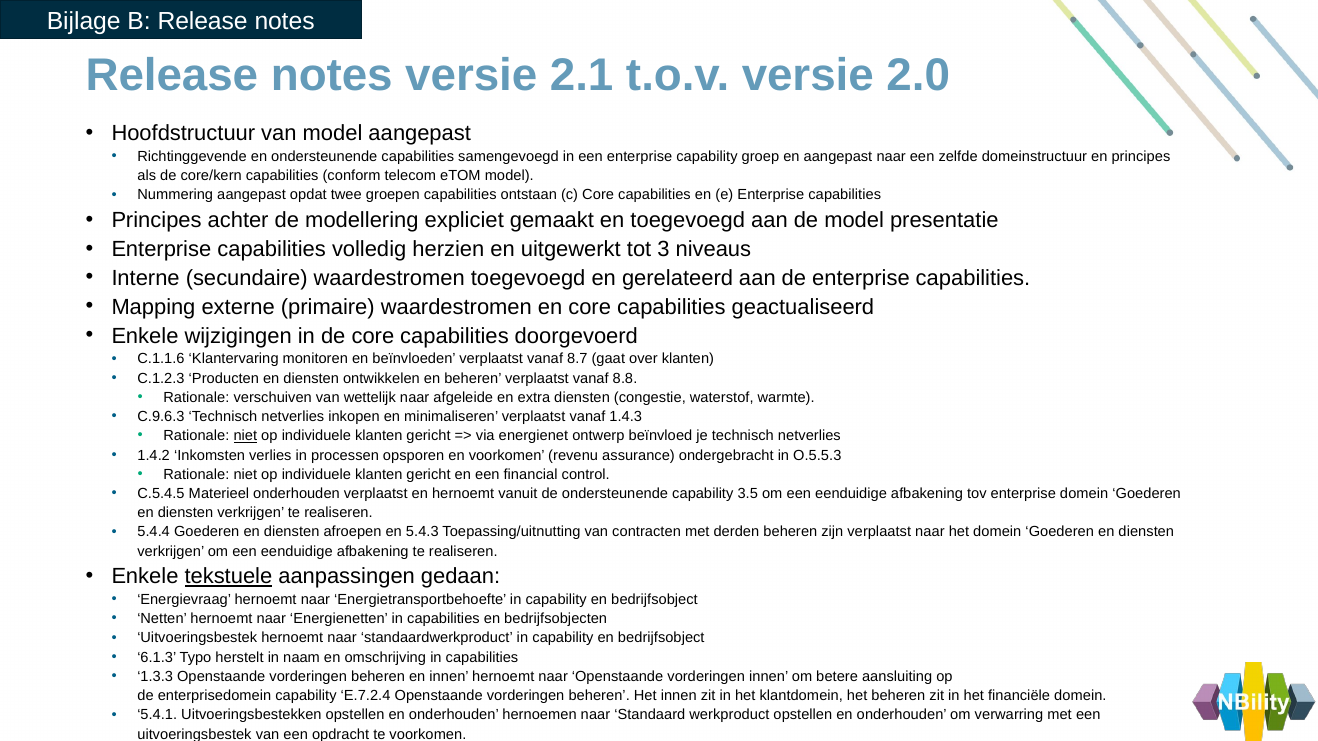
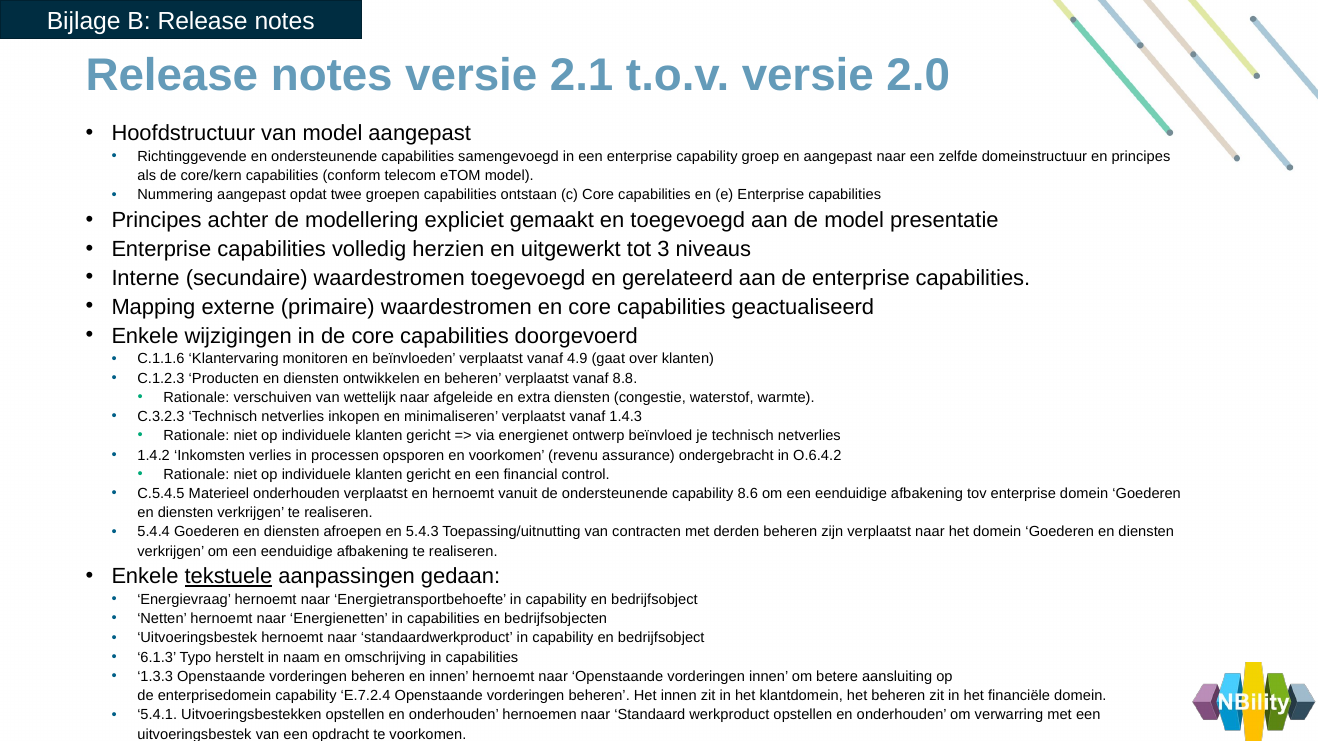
8.7: 8.7 -> 4.9
C.9.6.3: C.9.6.3 -> C.3.2.3
niet at (245, 436) underline: present -> none
O.5.5.3: O.5.5.3 -> O.6.4.2
3.5: 3.5 -> 8.6
